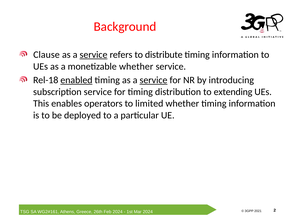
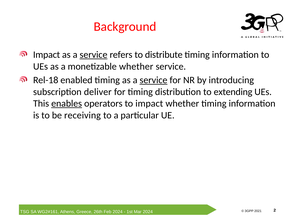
Clause at (46, 55): Clause -> Impact
enabled underline: present -> none
subscription service: service -> deliver
enables underline: none -> present
to limited: limited -> impact
deployed: deployed -> receiving
